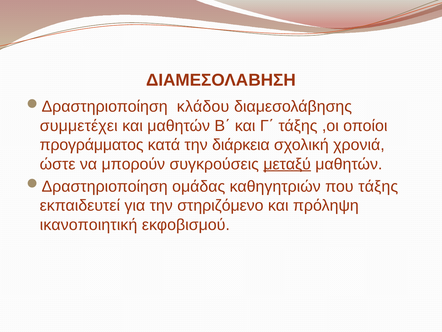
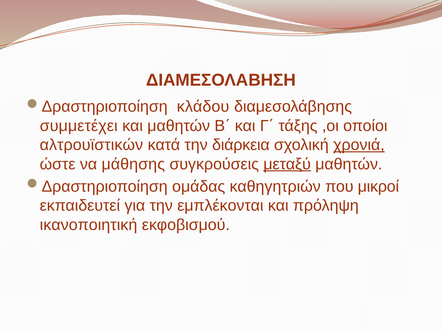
προγράμματος: προγράμματος -> αλτρουϊστικών
χρονιά underline: none -> present
μπορούν: μπορούν -> μάθησης
που τάξης: τάξης -> μικροί
στηριζόμενο: στηριζόμενο -> εμπλέκονται
